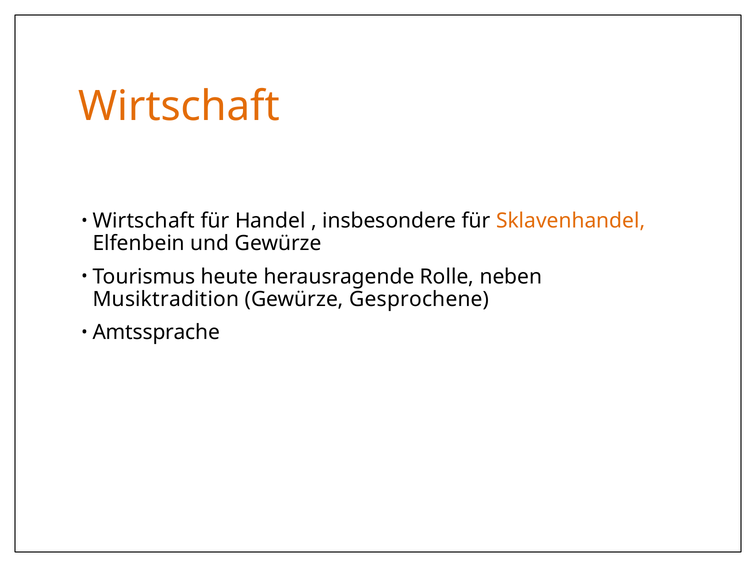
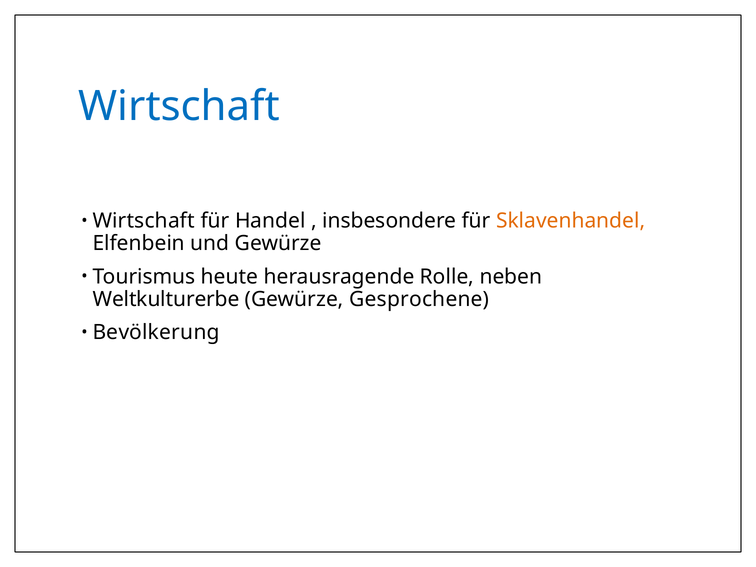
Wirtschaft at (179, 106) colour: orange -> blue
Musiktradition: Musiktradition -> Weltkulturerbe
Amtssprache: Amtssprache -> Bevölkerung
